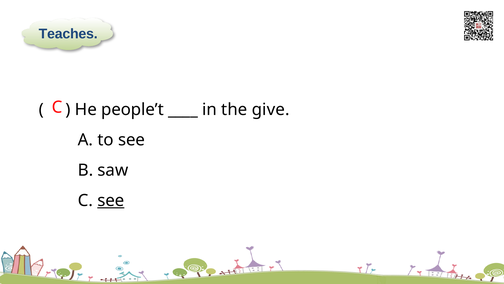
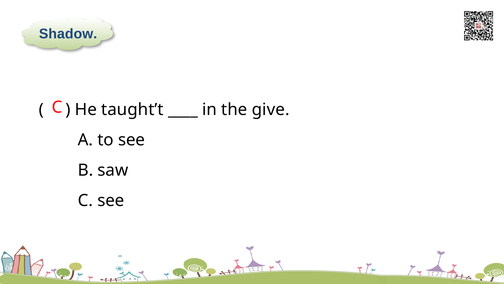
Teaches: Teaches -> Shadow
people’t: people’t -> taught’t
see at (111, 200) underline: present -> none
